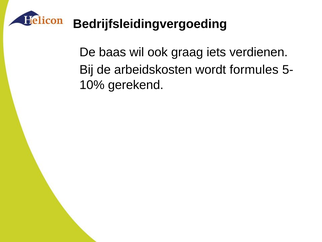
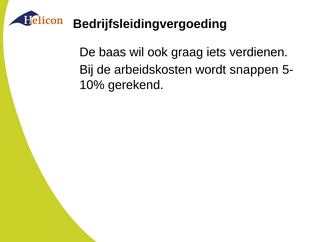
formules: formules -> snappen
